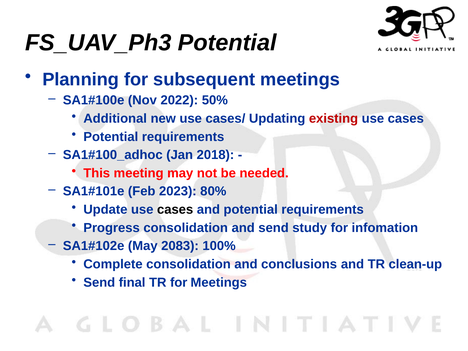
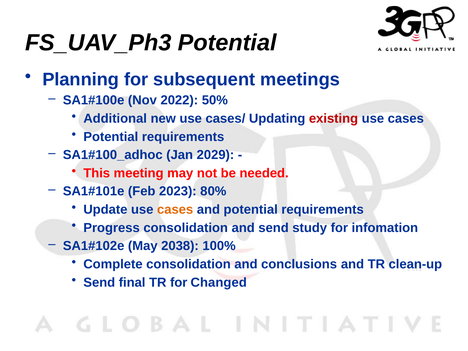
2018: 2018 -> 2029
cases at (175, 210) colour: black -> orange
2083: 2083 -> 2038
for Meetings: Meetings -> Changed
